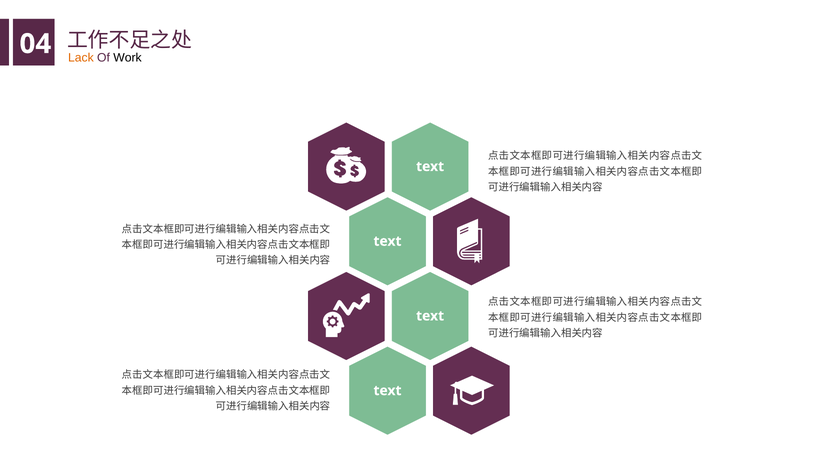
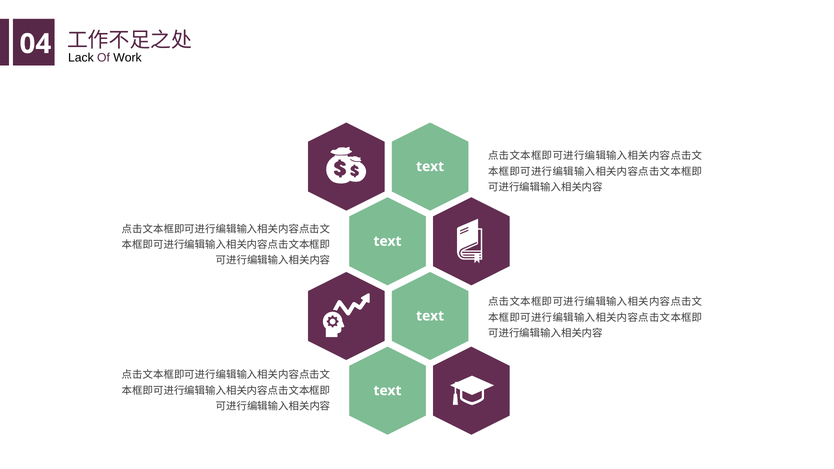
Lack colour: orange -> black
